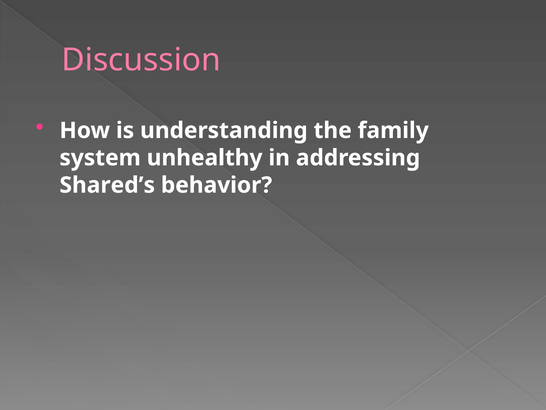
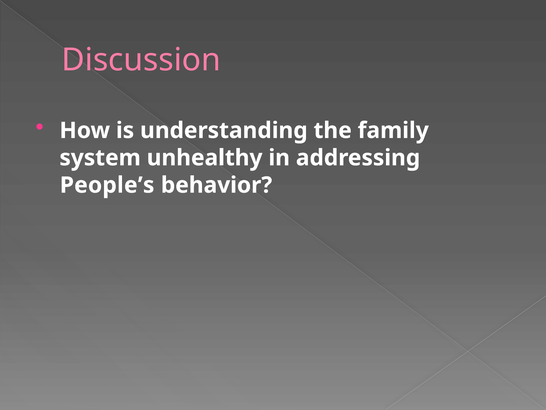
Shared’s: Shared’s -> People’s
